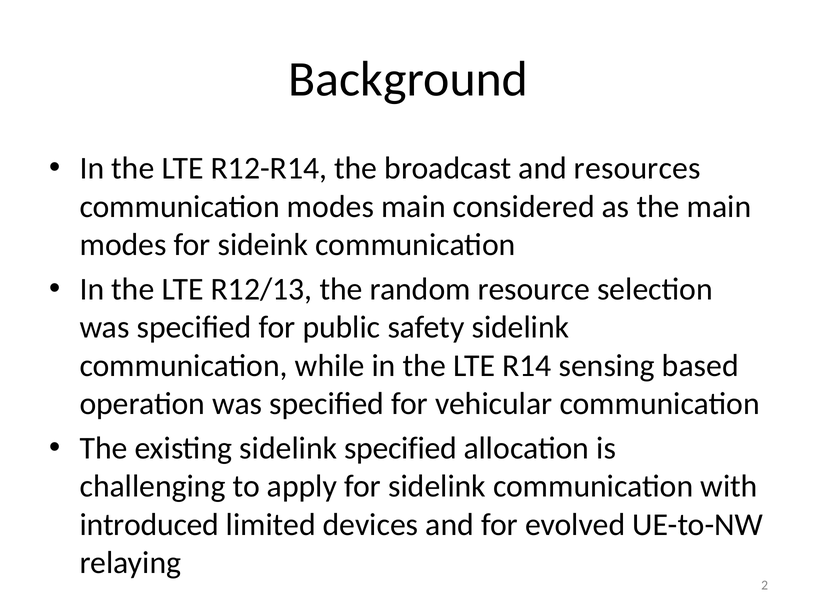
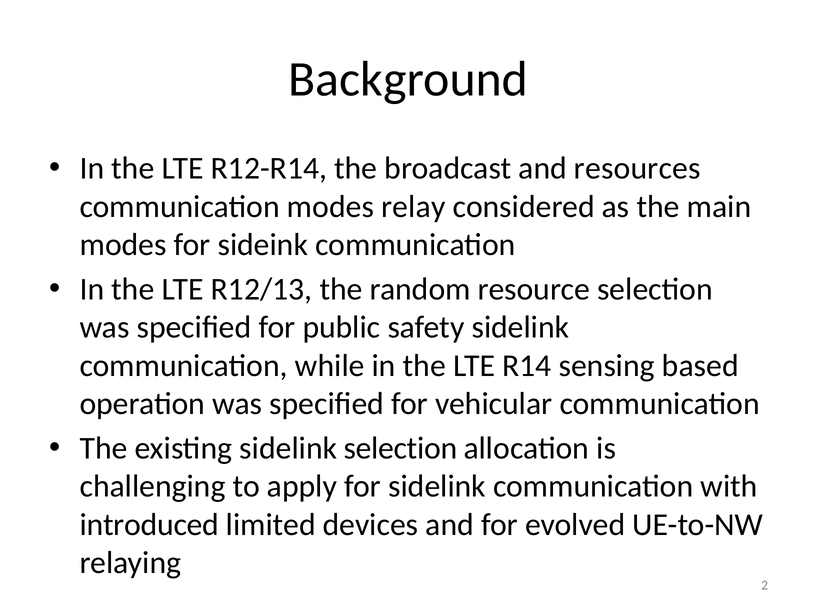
modes main: main -> relay
sidelink specified: specified -> selection
